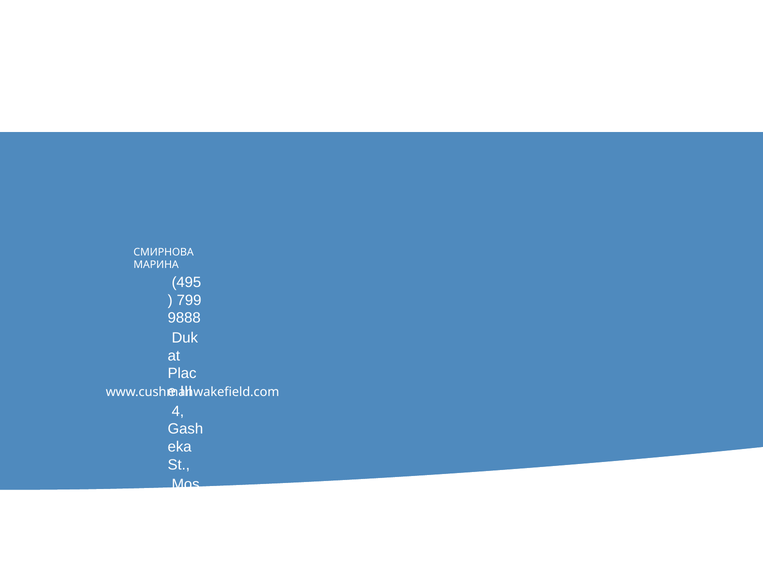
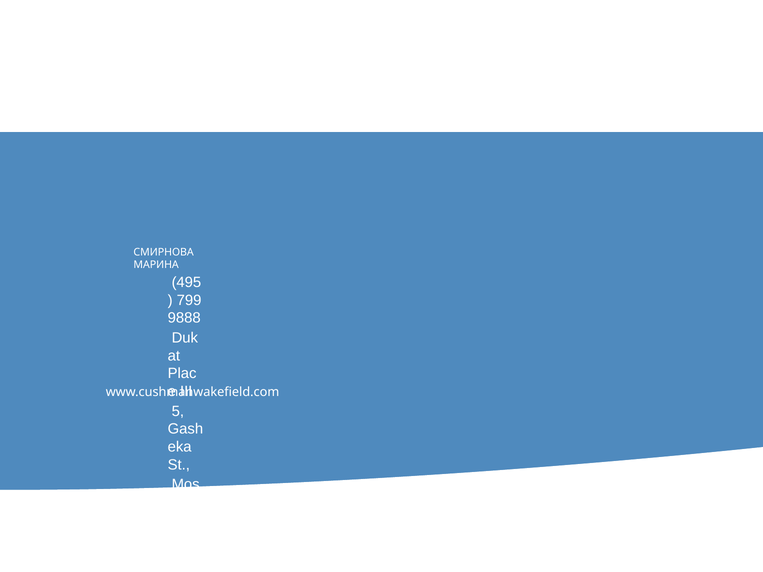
4: 4 -> 5
